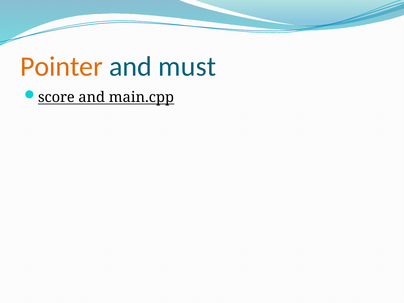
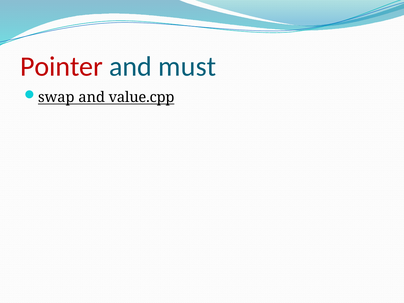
Pointer colour: orange -> red
score: score -> swap
main.cpp: main.cpp -> value.cpp
